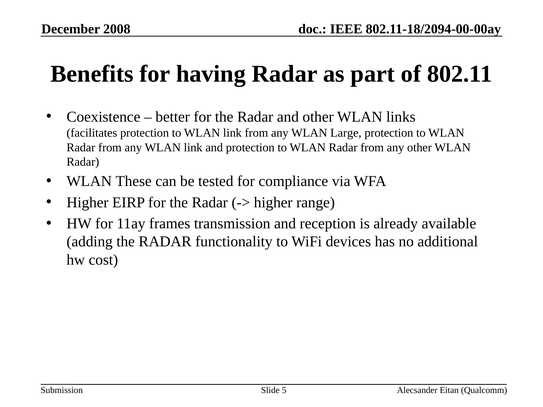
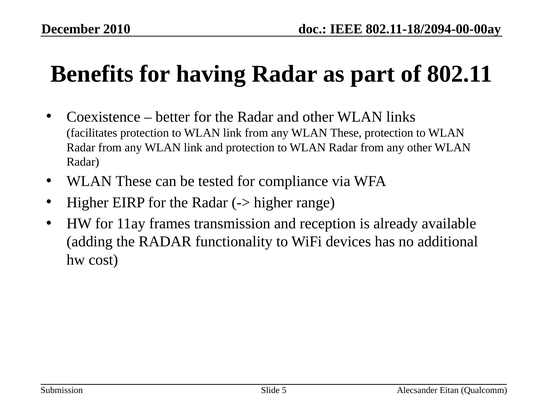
2008: 2008 -> 2010
any WLAN Large: Large -> These
